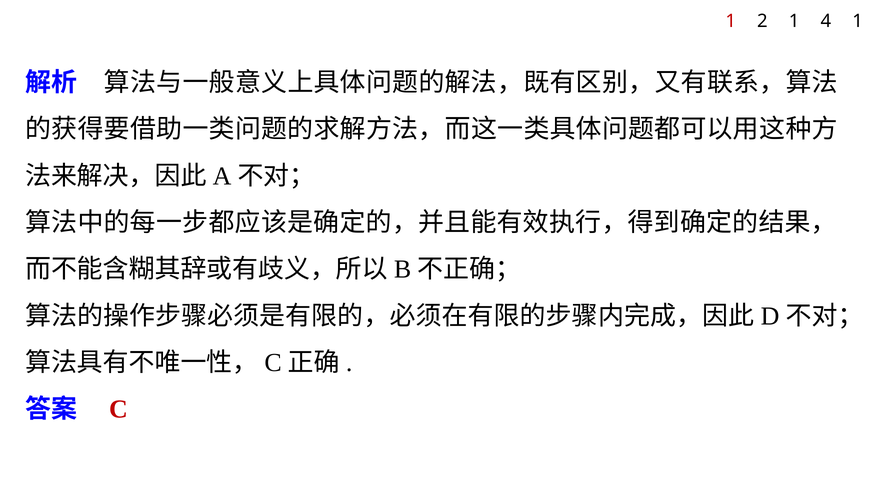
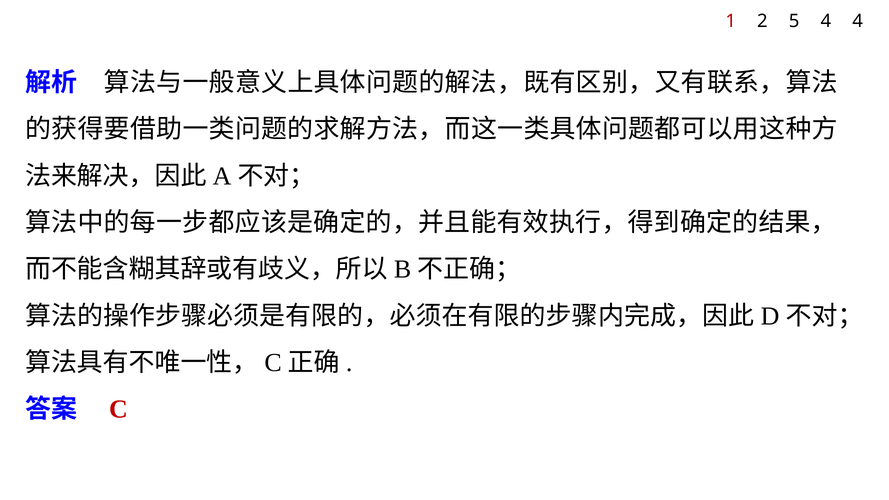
2 1: 1 -> 5
4 1: 1 -> 4
